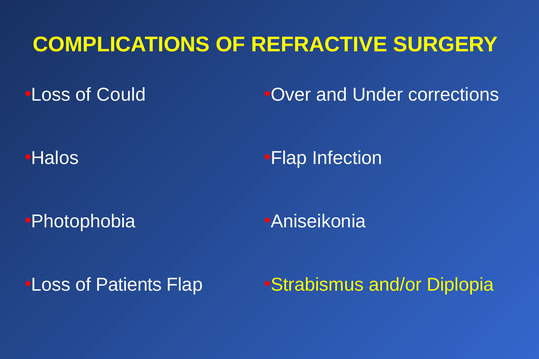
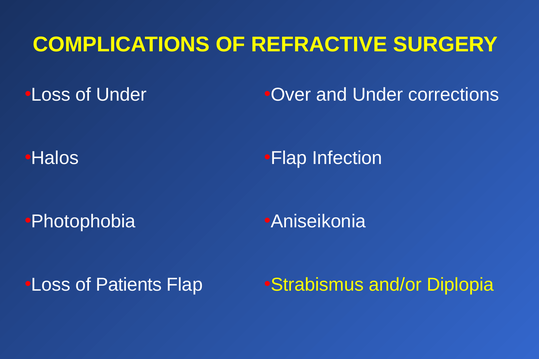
of Could: Could -> Under
